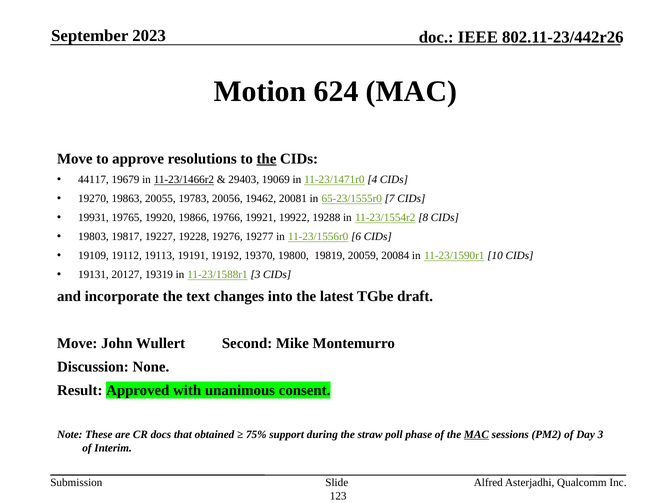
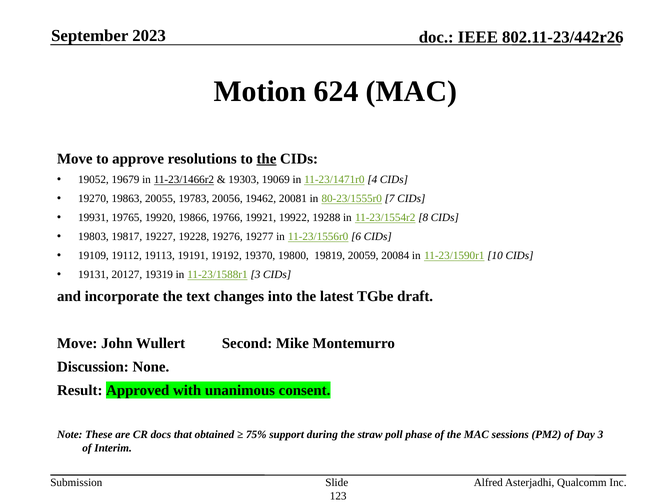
44117: 44117 -> 19052
29403: 29403 -> 19303
65-23/1555r0: 65-23/1555r0 -> 80-23/1555r0
MAC at (476, 435) underline: present -> none
